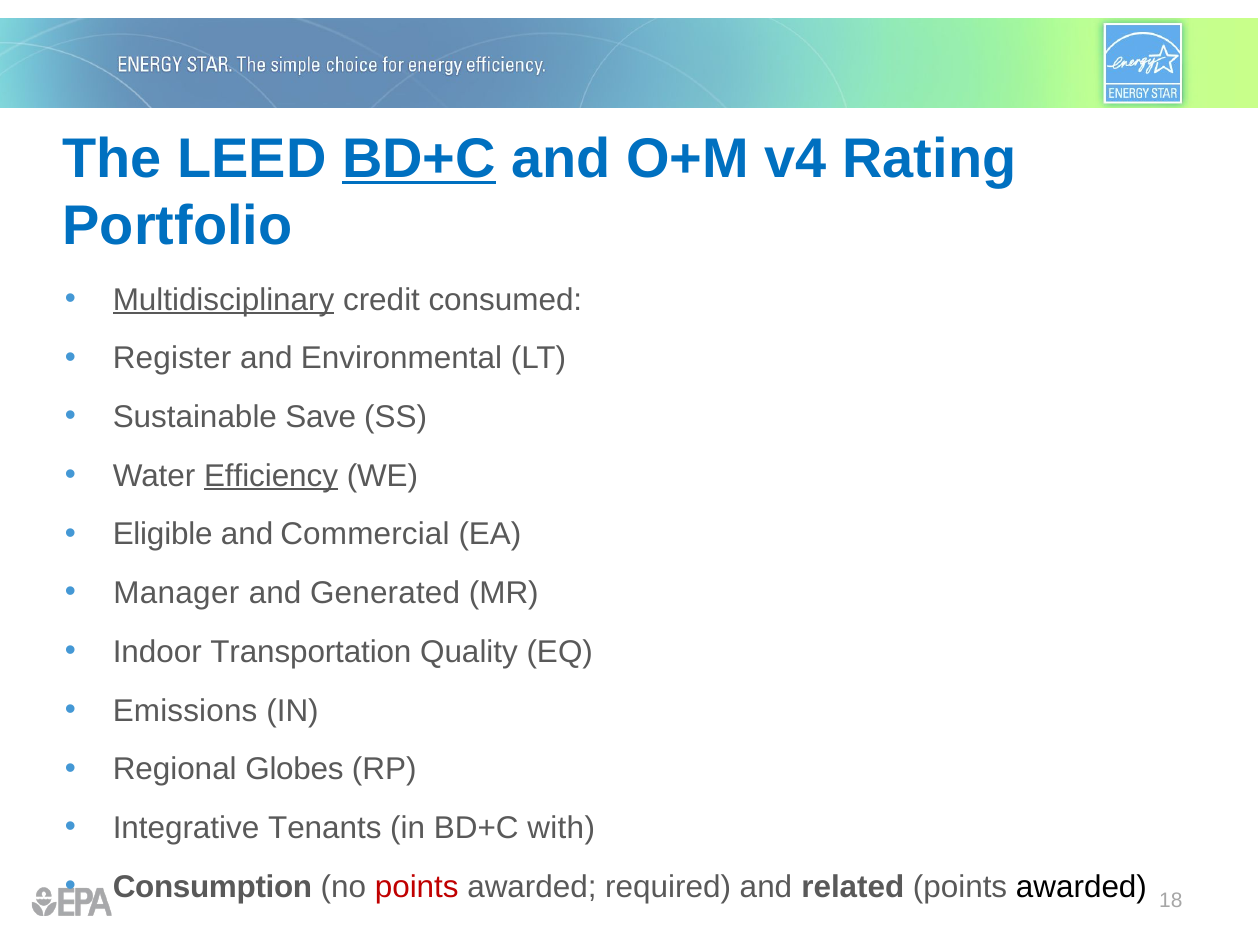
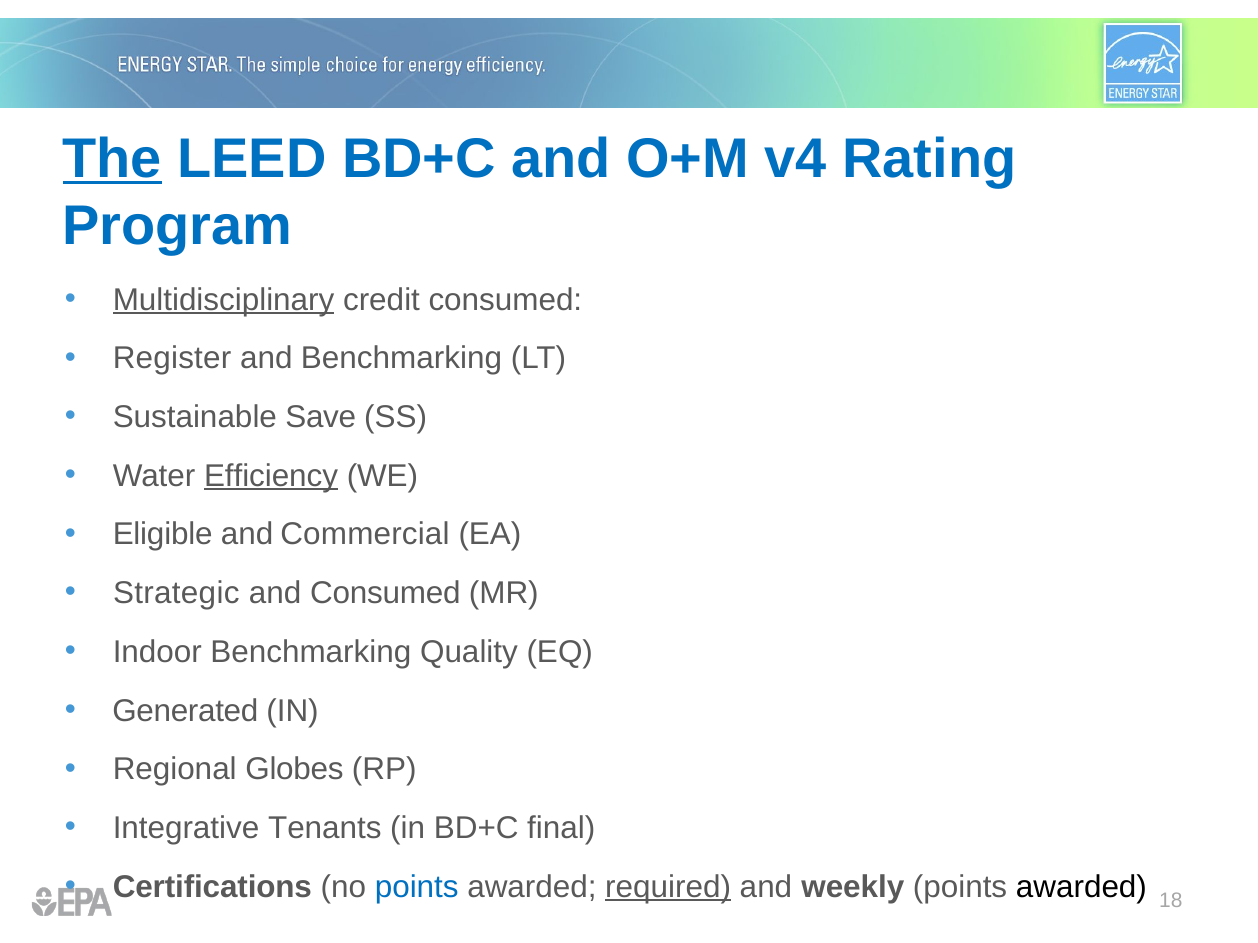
The underline: none -> present
BD+C at (419, 159) underline: present -> none
Portfolio: Portfolio -> Program
and Environmental: Environmental -> Benchmarking
Manager: Manager -> Strategic
and Generated: Generated -> Consumed
Indoor Transportation: Transportation -> Benchmarking
Emissions: Emissions -> Generated
with: with -> final
Consumption: Consumption -> Certifications
points at (417, 887) colour: red -> blue
required underline: none -> present
related: related -> weekly
